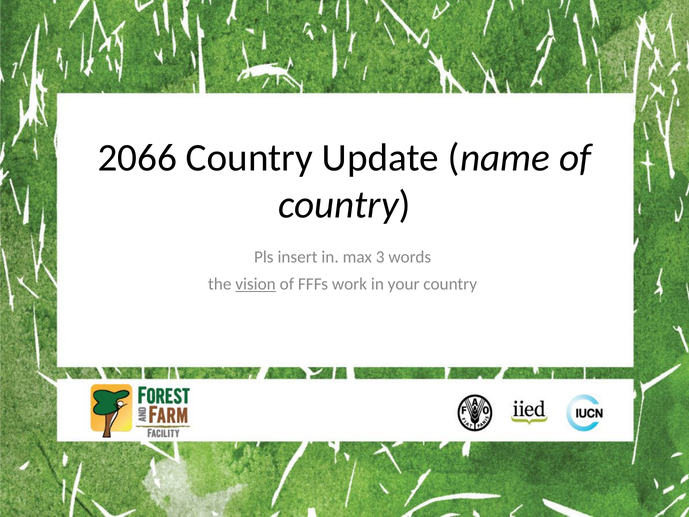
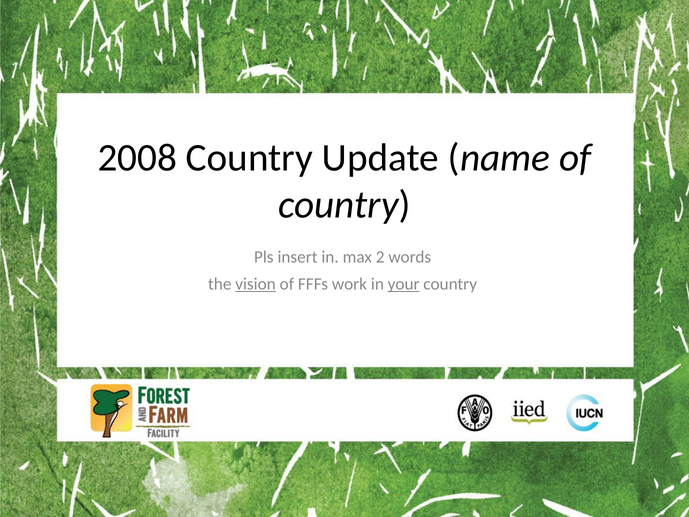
2066: 2066 -> 2008
3: 3 -> 2
your underline: none -> present
